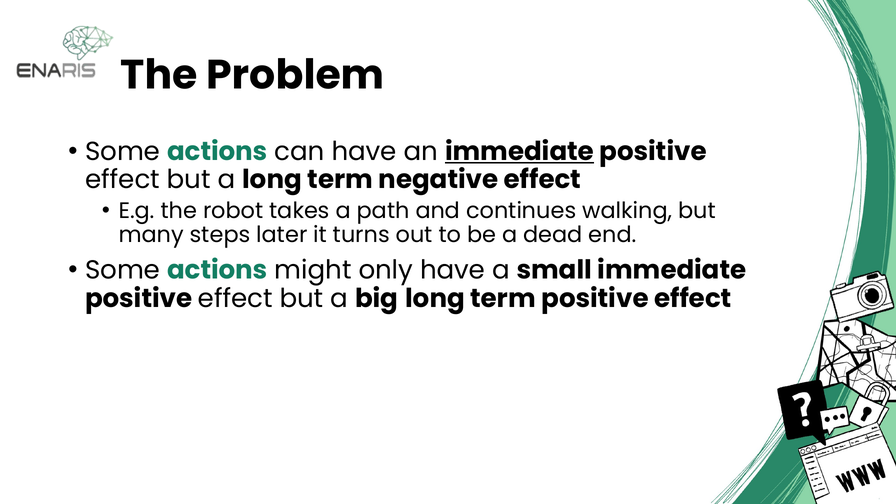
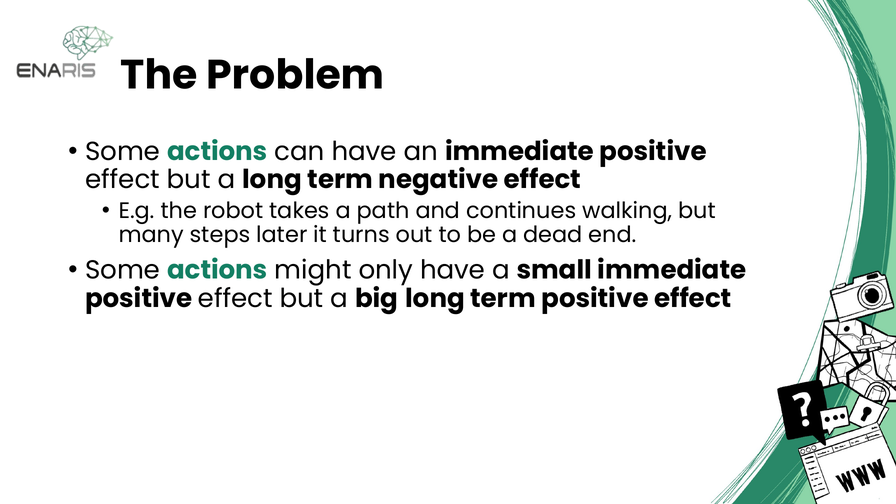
immediate at (519, 151) underline: present -> none
